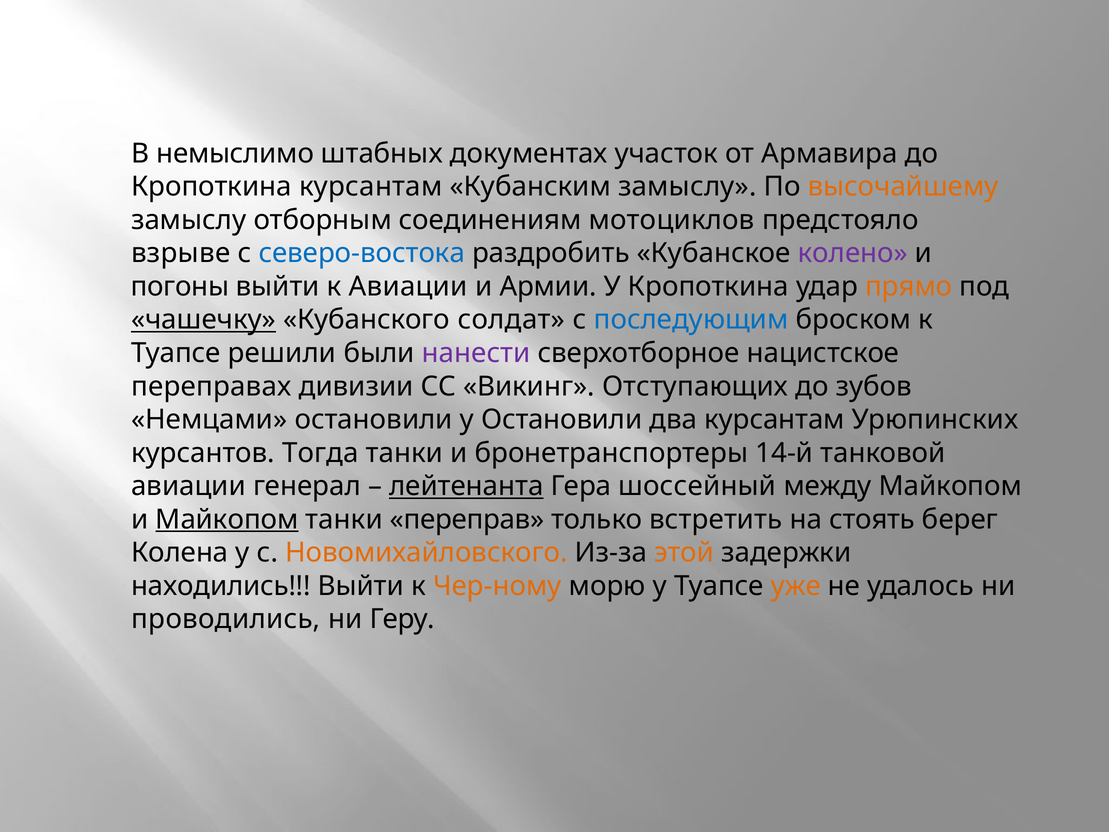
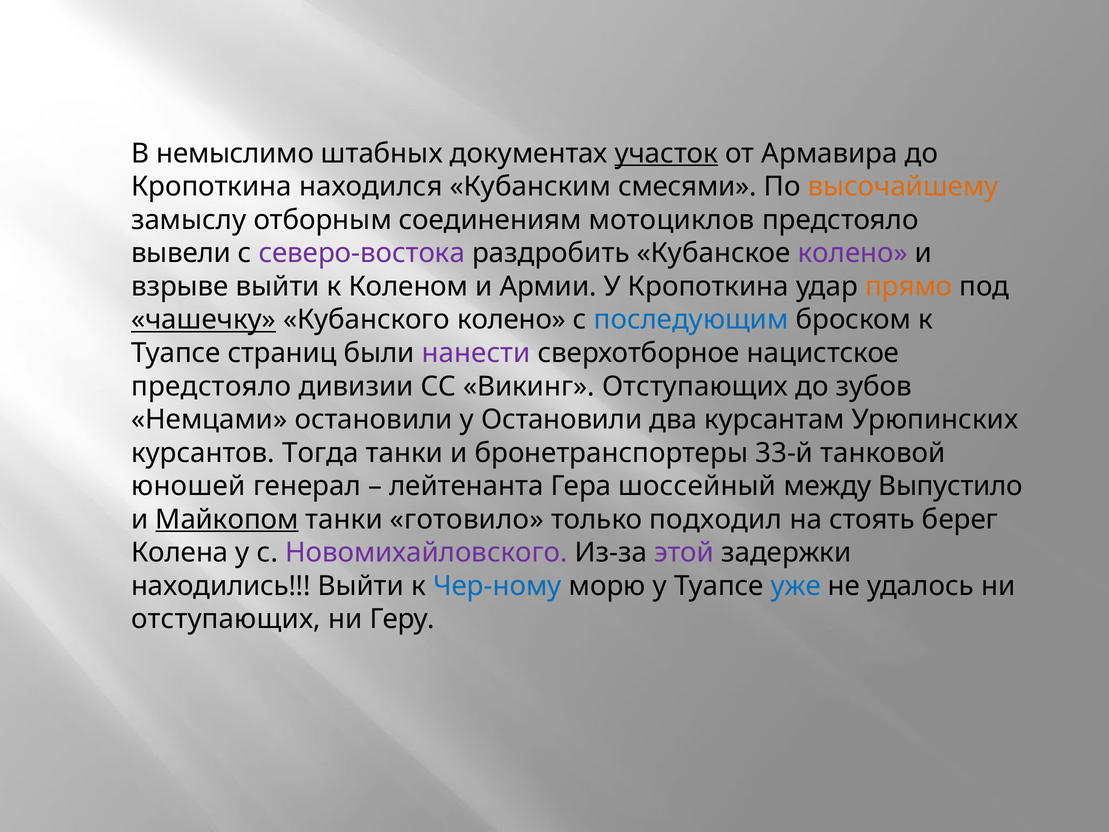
участок underline: none -> present
Кропоткина курсантам: курсантам -> находился
Кубанским замыслу: замыслу -> смесями
взрыве: взрыве -> вывели
северо-востока colour: blue -> purple
погоны: погоны -> взрыве
к Авиации: Авиации -> Коленом
Кубанского солдат: солдат -> колено
решили: решили -> страниц
переправах at (211, 386): переправах -> предстояло
14-й: 14-й -> 33-й
авиации at (188, 486): авиации -> юношей
лейтенанта underline: present -> none
между Майкопом: Майкопом -> Выпустило
переправ: переправ -> готовило
встретить: встретить -> подходил
Новомихайловского colour: orange -> purple
этой colour: orange -> purple
Чер-ному colour: orange -> blue
уже colour: orange -> blue
проводились at (226, 619): проводились -> отступающих
